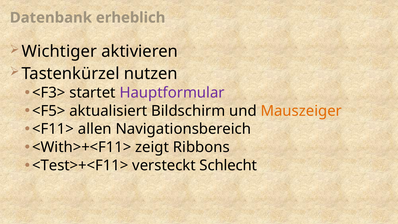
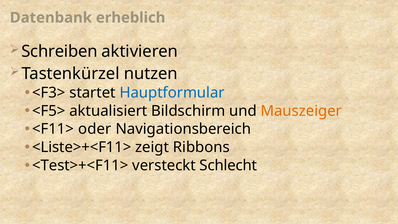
Wichtiger: Wichtiger -> Schreiben
Hauptformular colour: purple -> blue
allen: allen -> oder
<With>+<F11>: <With>+<F11> -> <Liste>+<F11>
